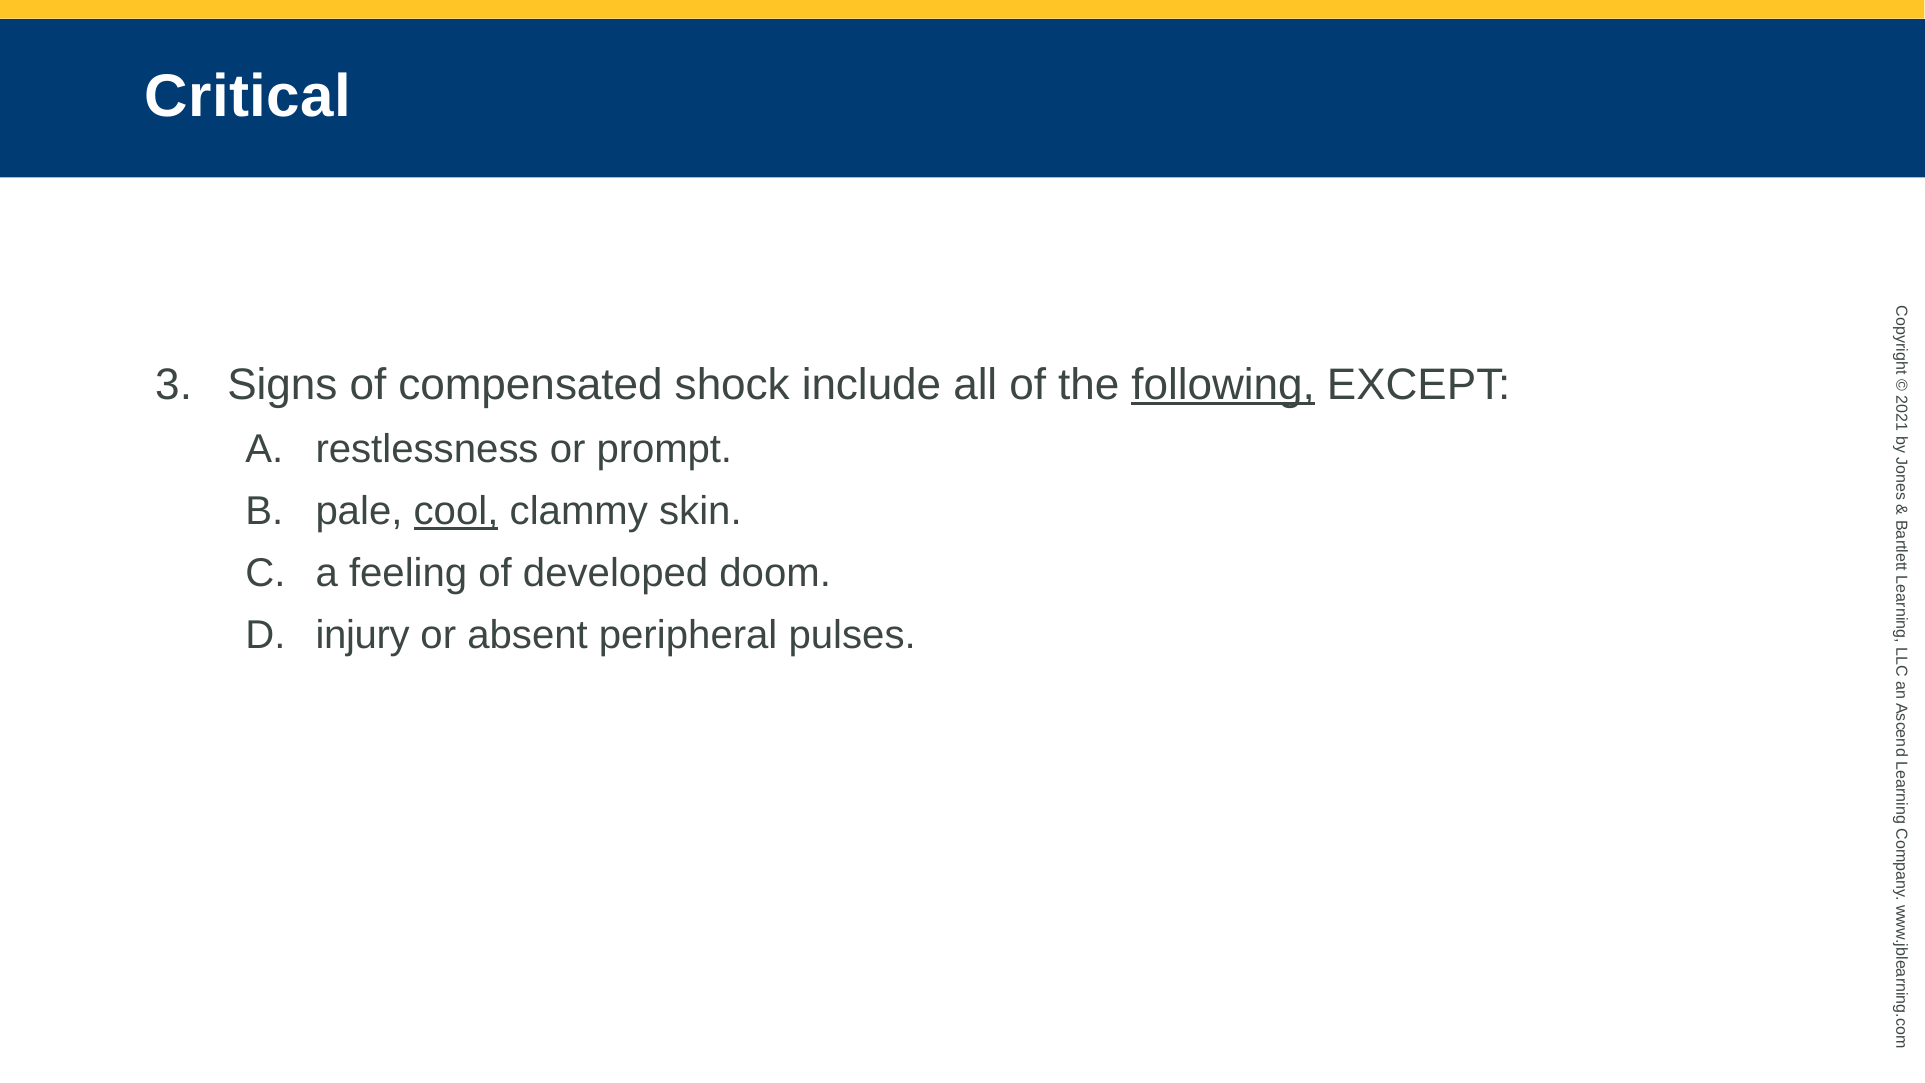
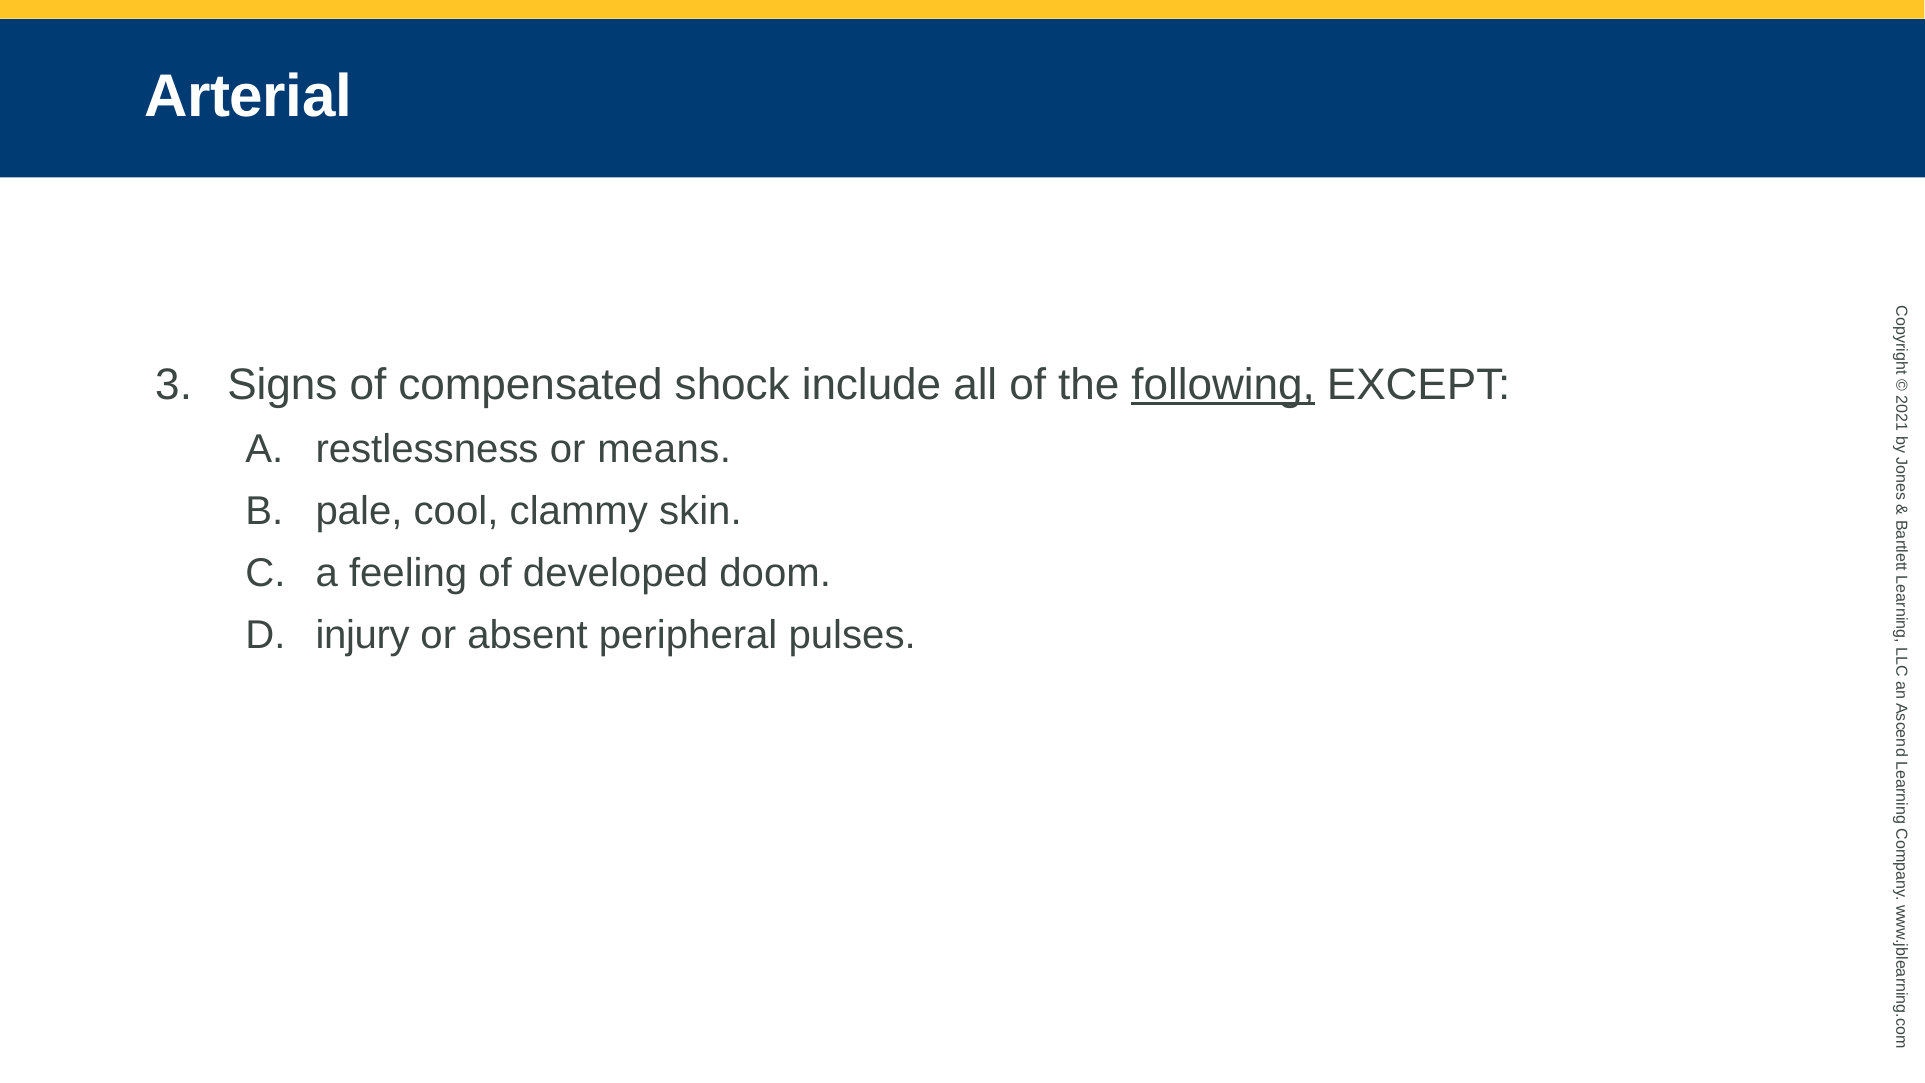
Critical: Critical -> Arterial
prompt: prompt -> means
cool underline: present -> none
